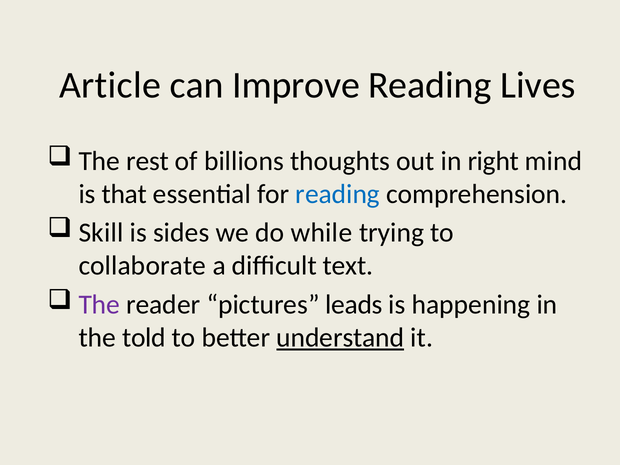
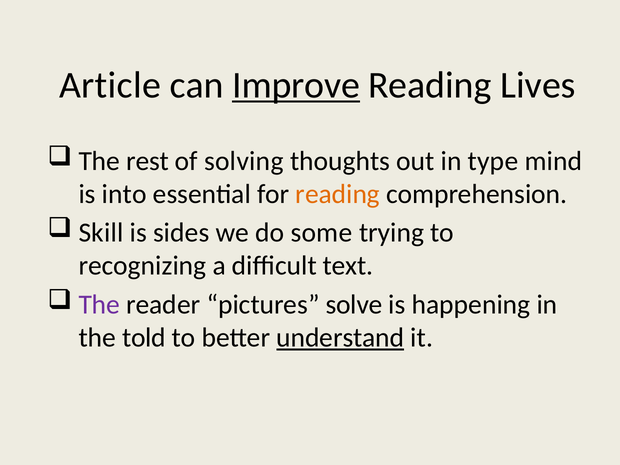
Improve underline: none -> present
billions: billions -> solving
right: right -> type
that: that -> into
reading at (338, 194) colour: blue -> orange
while: while -> some
collaborate: collaborate -> recognizing
leads: leads -> solve
